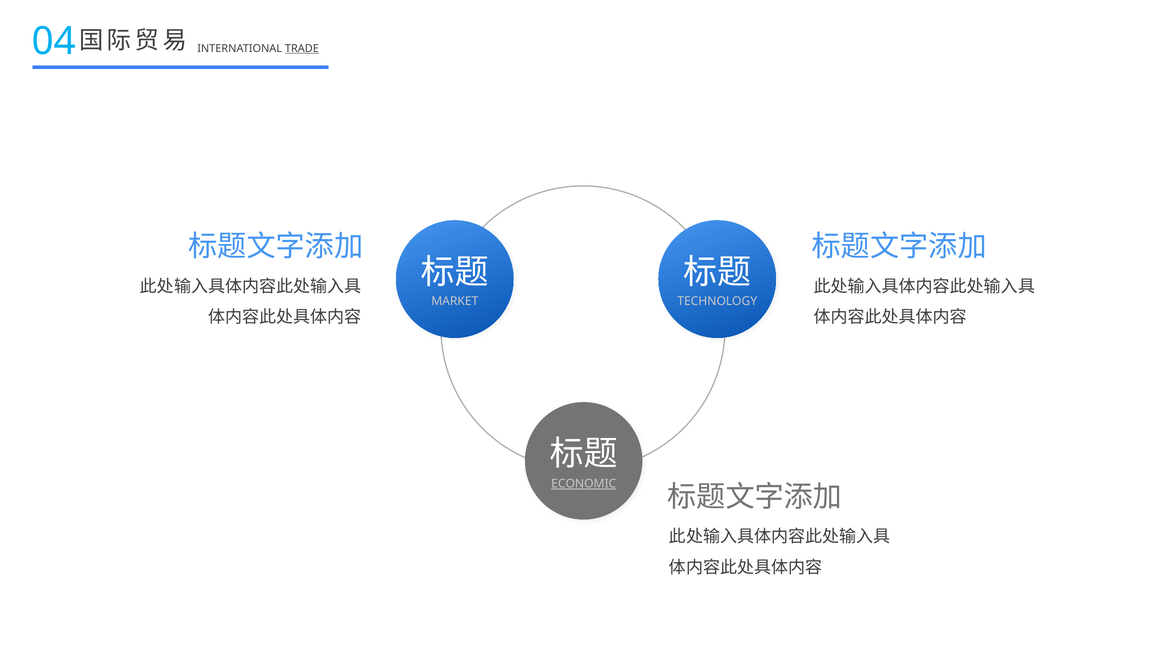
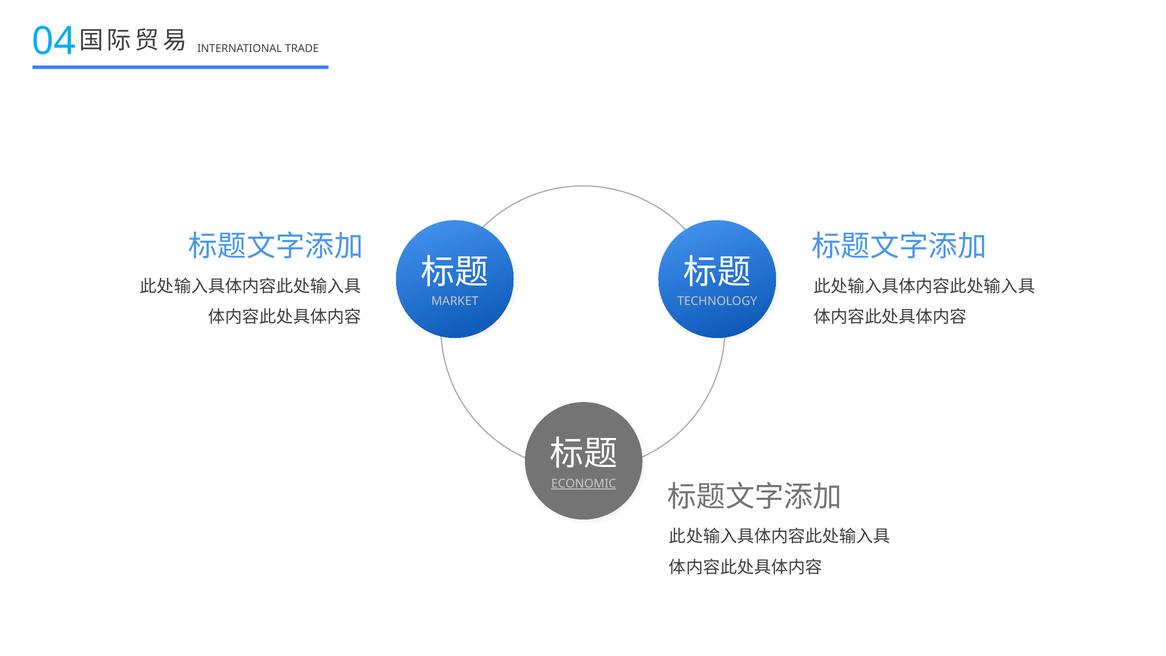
TRADE underline: present -> none
